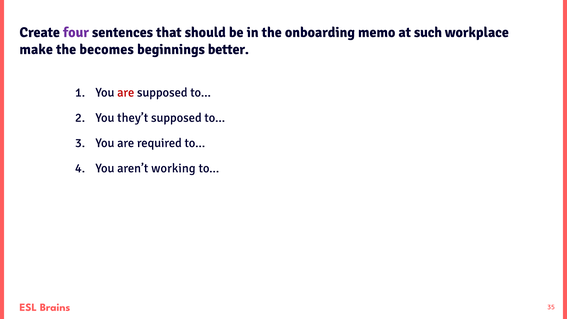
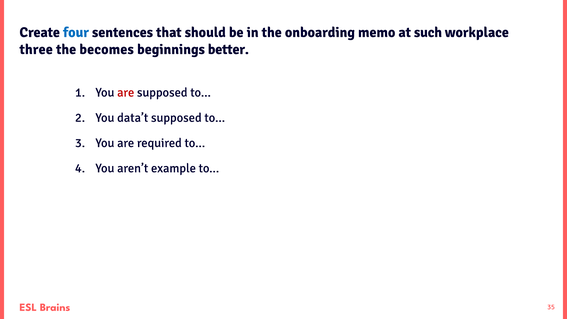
four colour: purple -> blue
make: make -> three
they’t: they’t -> data’t
working: working -> example
